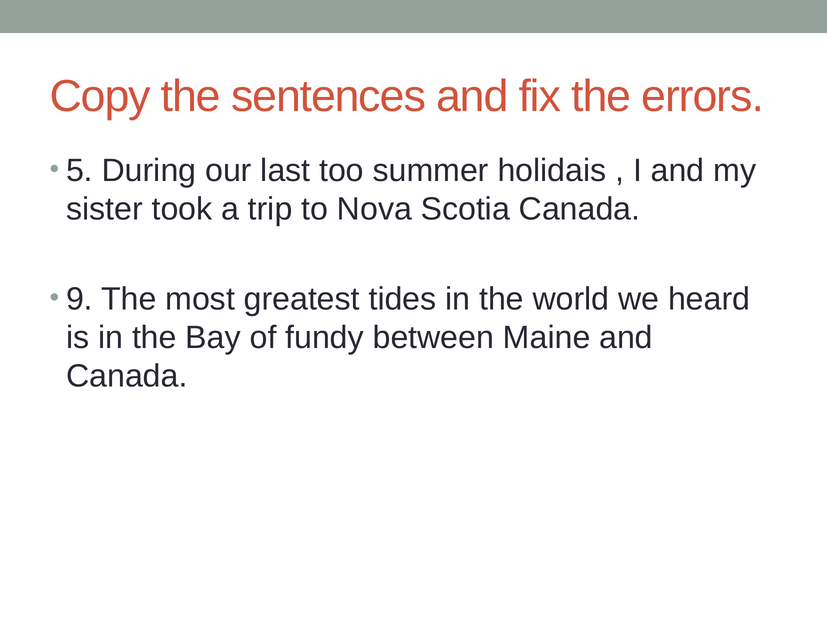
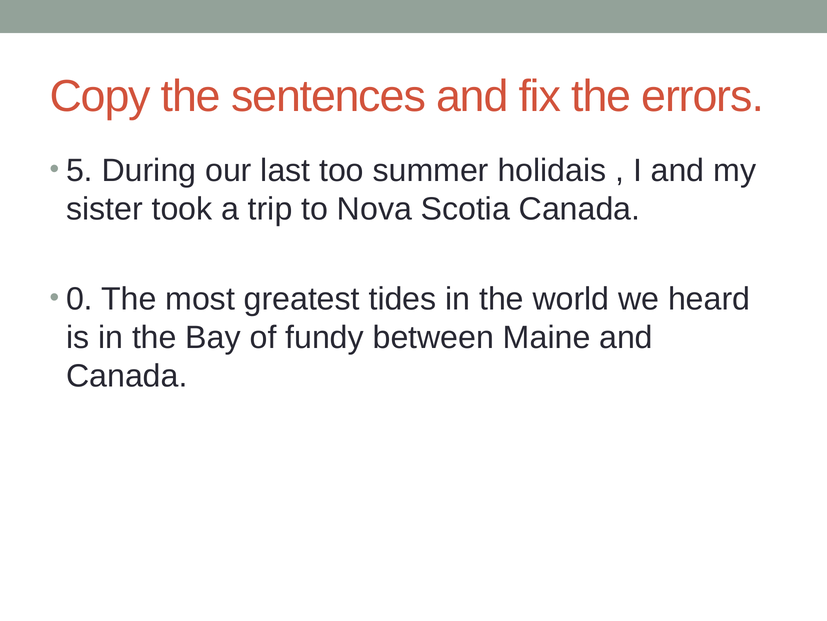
9: 9 -> 0
